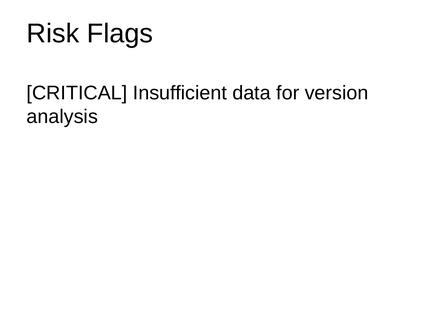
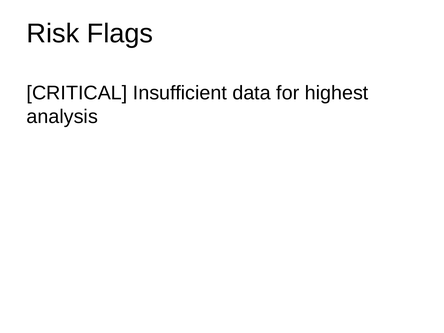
version: version -> highest
